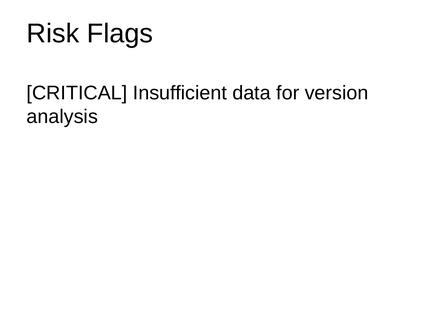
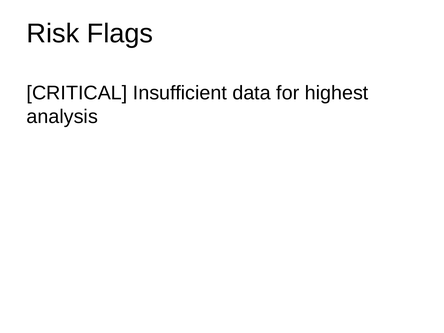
version: version -> highest
